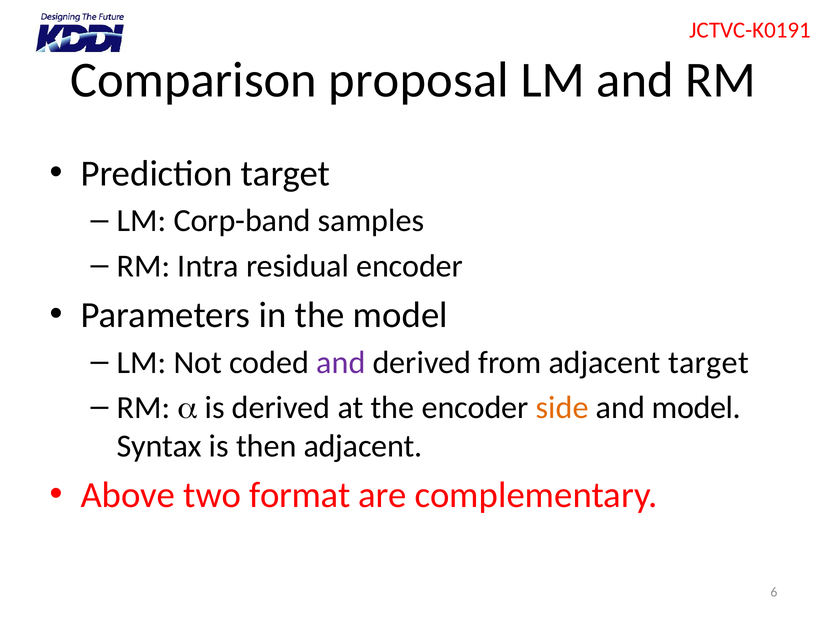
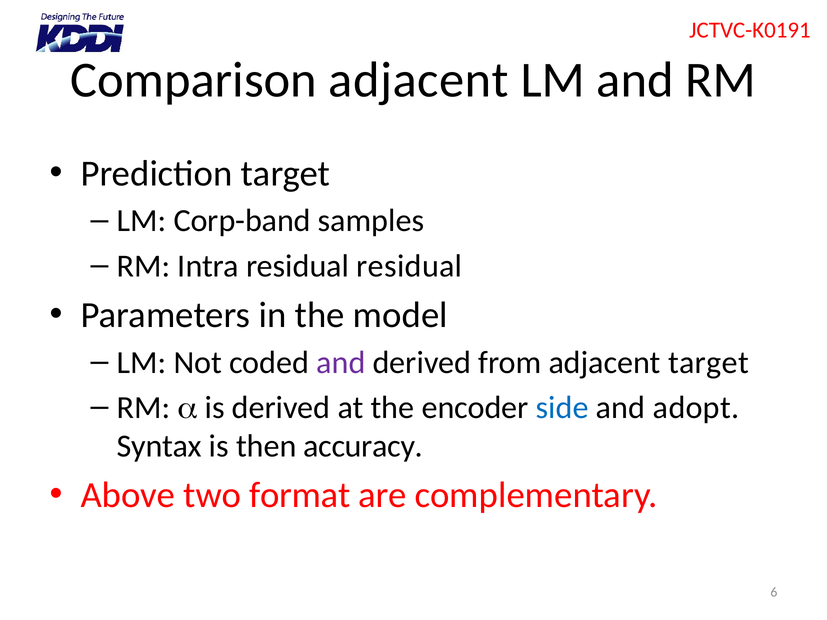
Comparison proposal: proposal -> adjacent
residual encoder: encoder -> residual
side colour: orange -> blue
and model: model -> adopt
then adjacent: adjacent -> accuracy
